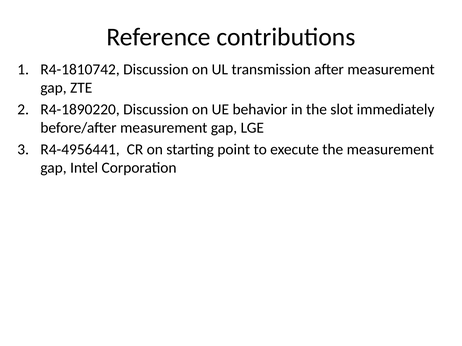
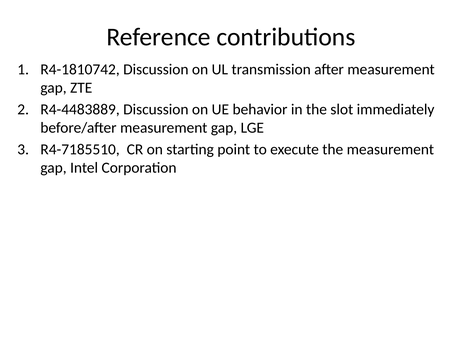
R4-1890220: R4-1890220 -> R4-4483889
R4-4956441: R4-4956441 -> R4-7185510
